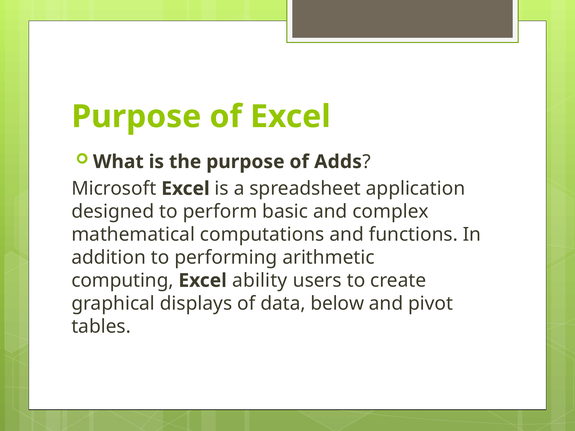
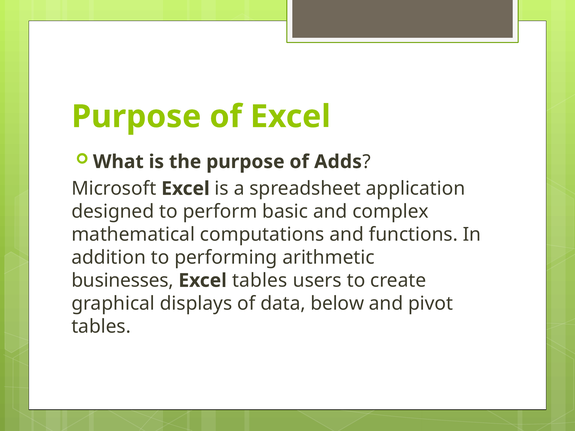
computing: computing -> businesses
Excel ability: ability -> tables
